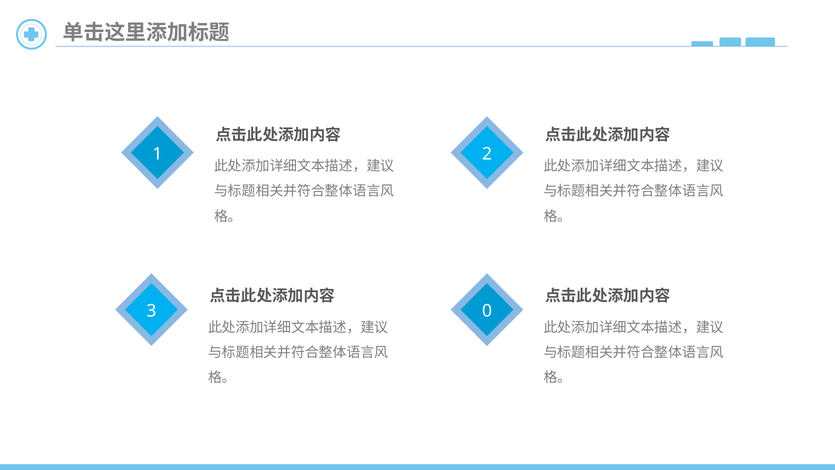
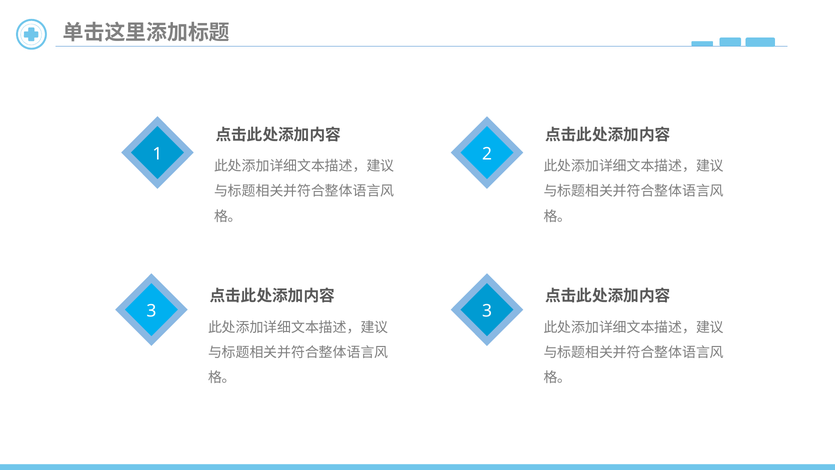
3 0: 0 -> 3
